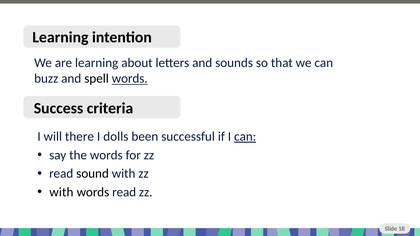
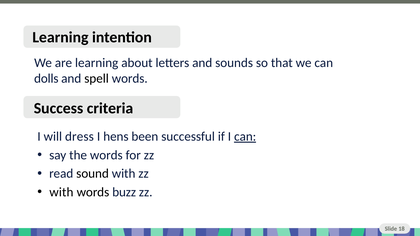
buzz: buzz -> dolls
words at (130, 79) underline: present -> none
there: there -> dress
dolls: dolls -> hens
words read: read -> buzz
